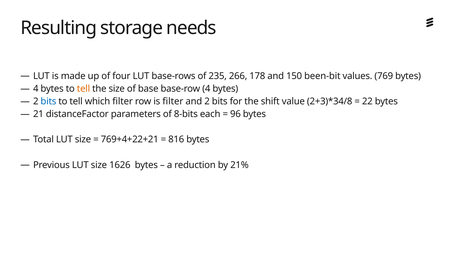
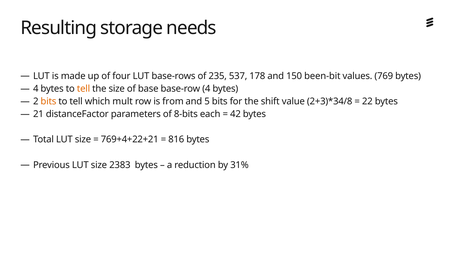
266: 266 -> 537
bits at (48, 101) colour: blue -> orange
which filter: filter -> mult
is filter: filter -> from
and 2: 2 -> 5
96: 96 -> 42
1626: 1626 -> 2383
21%: 21% -> 31%
